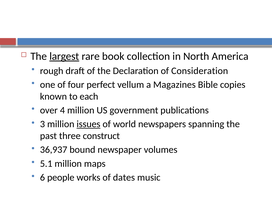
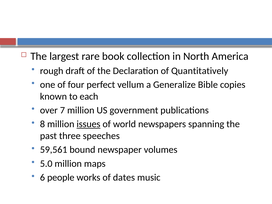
largest underline: present -> none
Consideration: Consideration -> Quantitatively
Magazines: Magazines -> Generalize
4: 4 -> 7
3: 3 -> 8
construct: construct -> speeches
36,937: 36,937 -> 59,561
5.1: 5.1 -> 5.0
